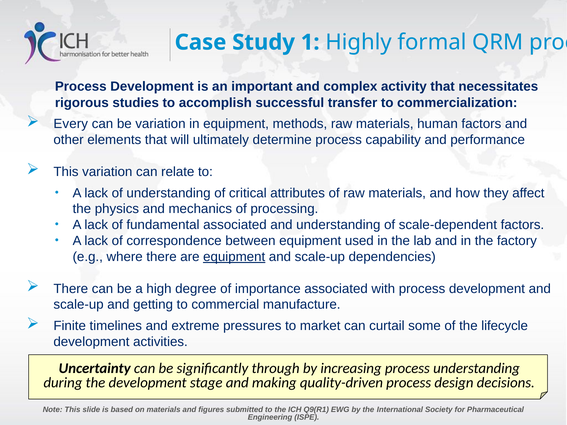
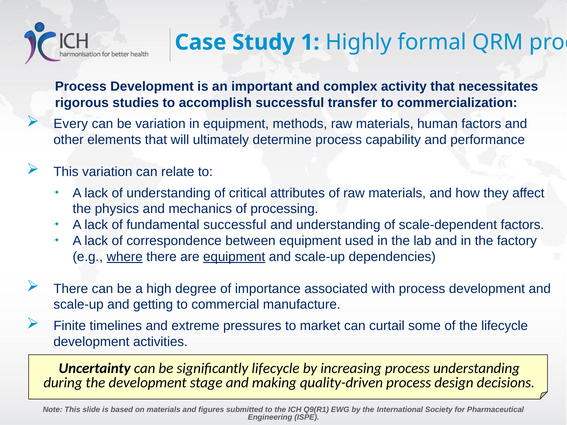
fundamental associated: associated -> successful
where underline: none -> present
significantly through: through -> lifecycle
